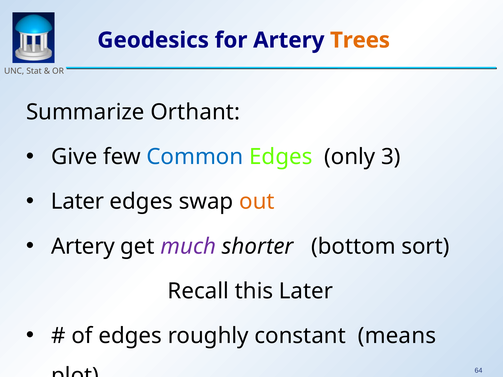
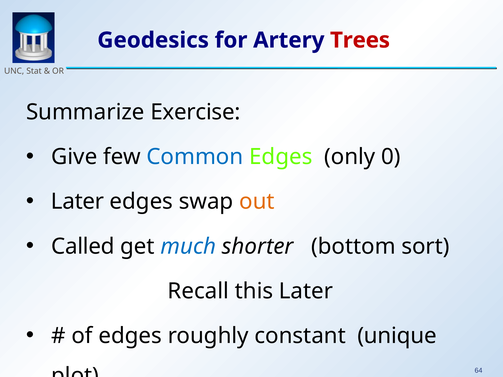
Trees colour: orange -> red
Orthant: Orthant -> Exercise
3: 3 -> 0
Artery at (83, 246): Artery -> Called
much colour: purple -> blue
means: means -> unique
